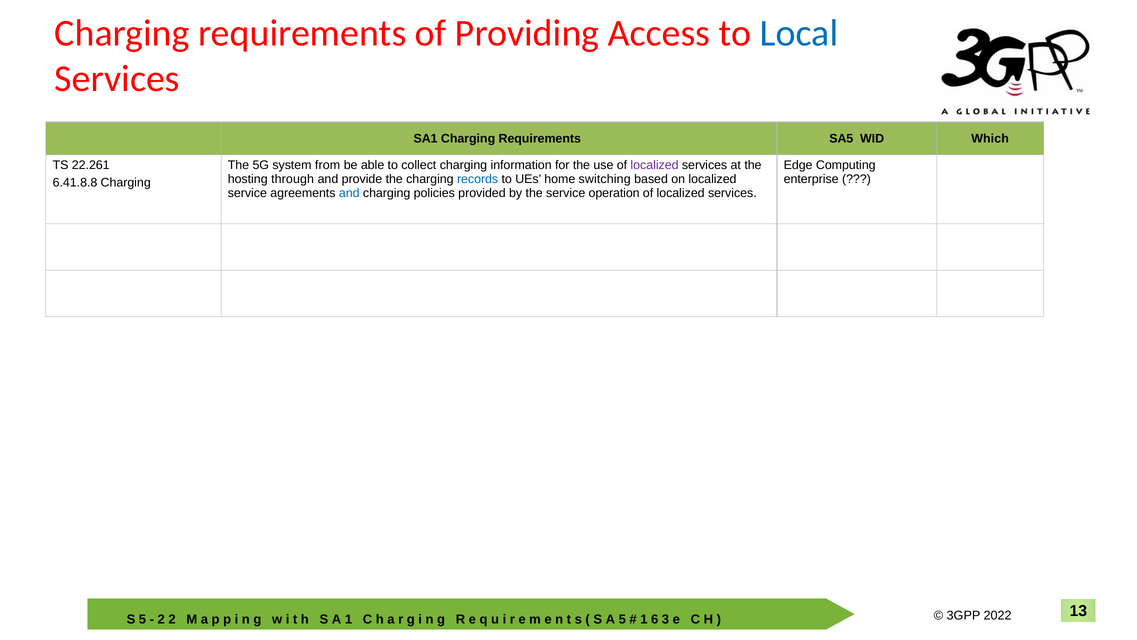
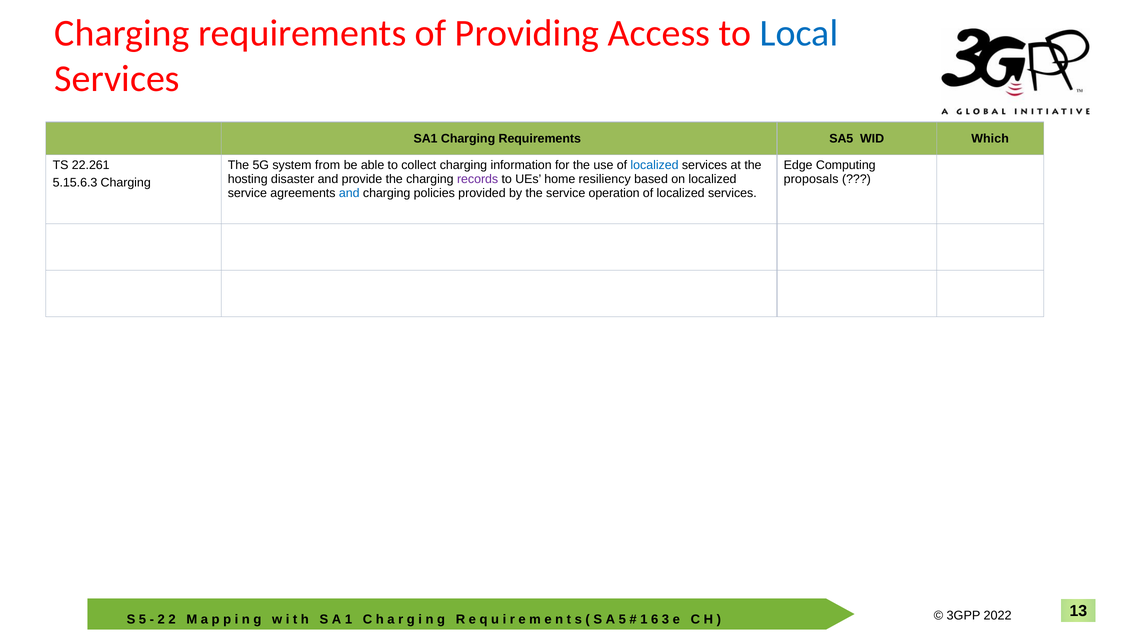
localized at (655, 165) colour: purple -> blue
through: through -> disaster
records colour: blue -> purple
switching: switching -> resiliency
enterprise: enterprise -> proposals
6.41.8.8: 6.41.8.8 -> 5.15.6.3
